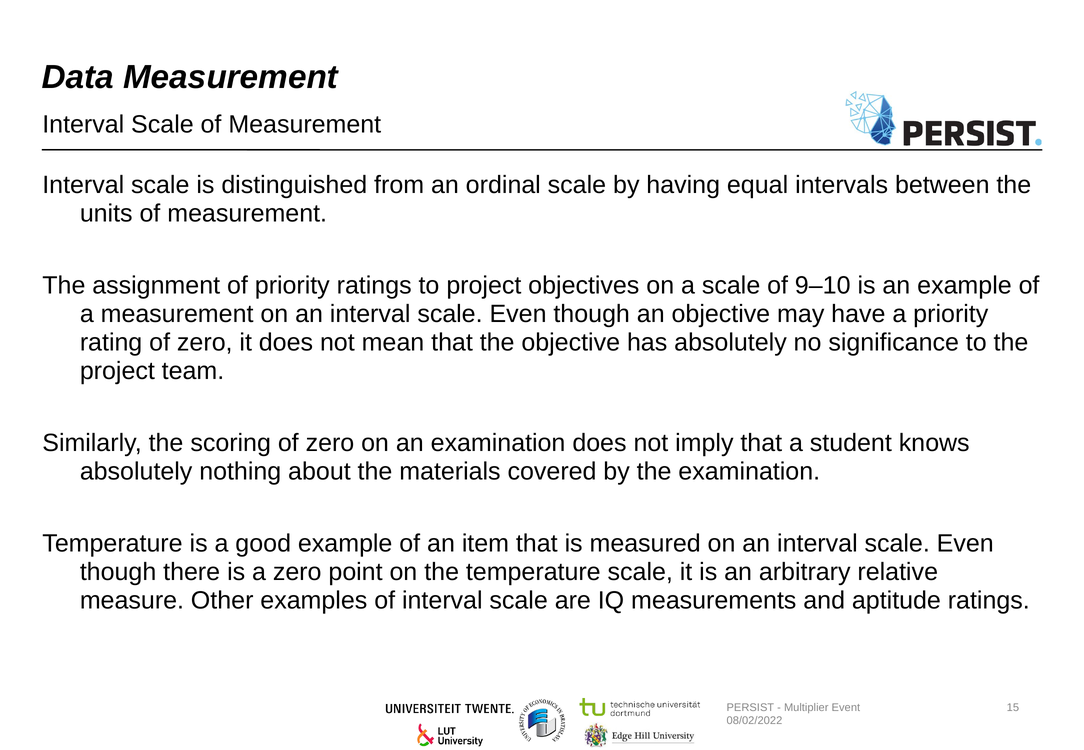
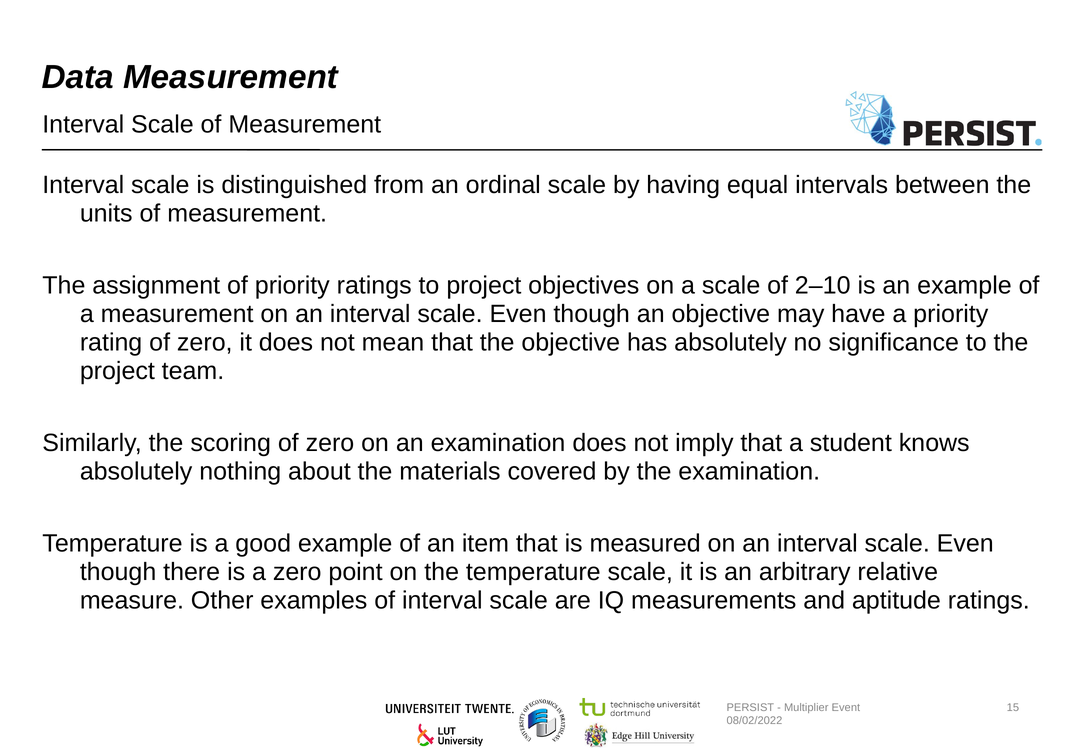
9–10: 9–10 -> 2–10
